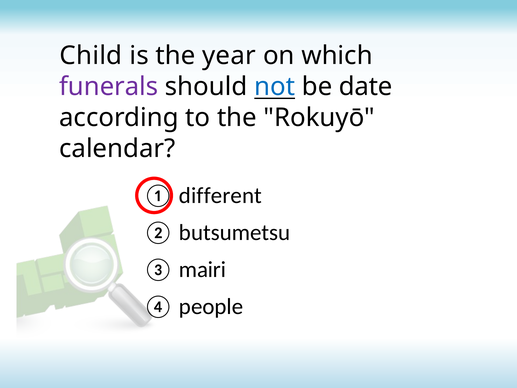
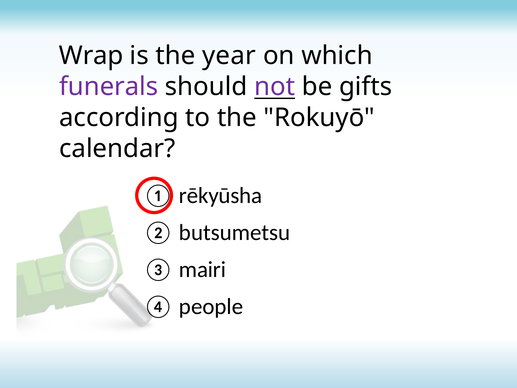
Child: Child -> Wrap
not colour: blue -> purple
date: date -> gifts
different: different -> rēkyūsha
